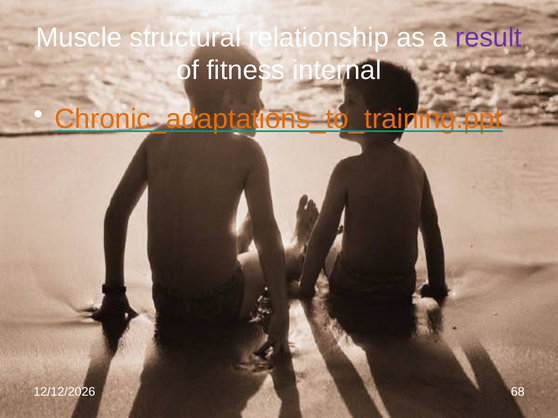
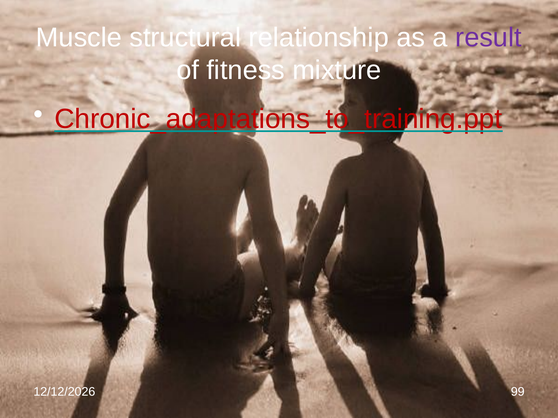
internal: internal -> mixture
Chronic_adaptations_to_training.ppt colour: orange -> red
68: 68 -> 99
